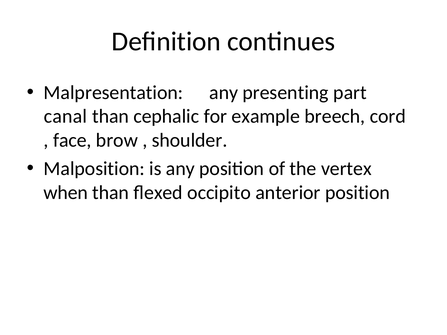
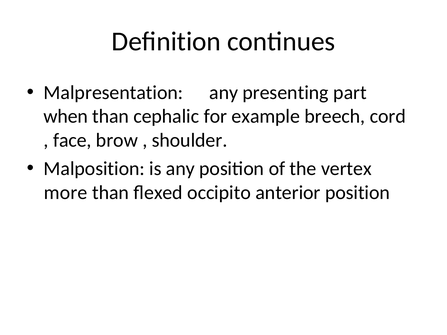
canal: canal -> when
when: when -> more
